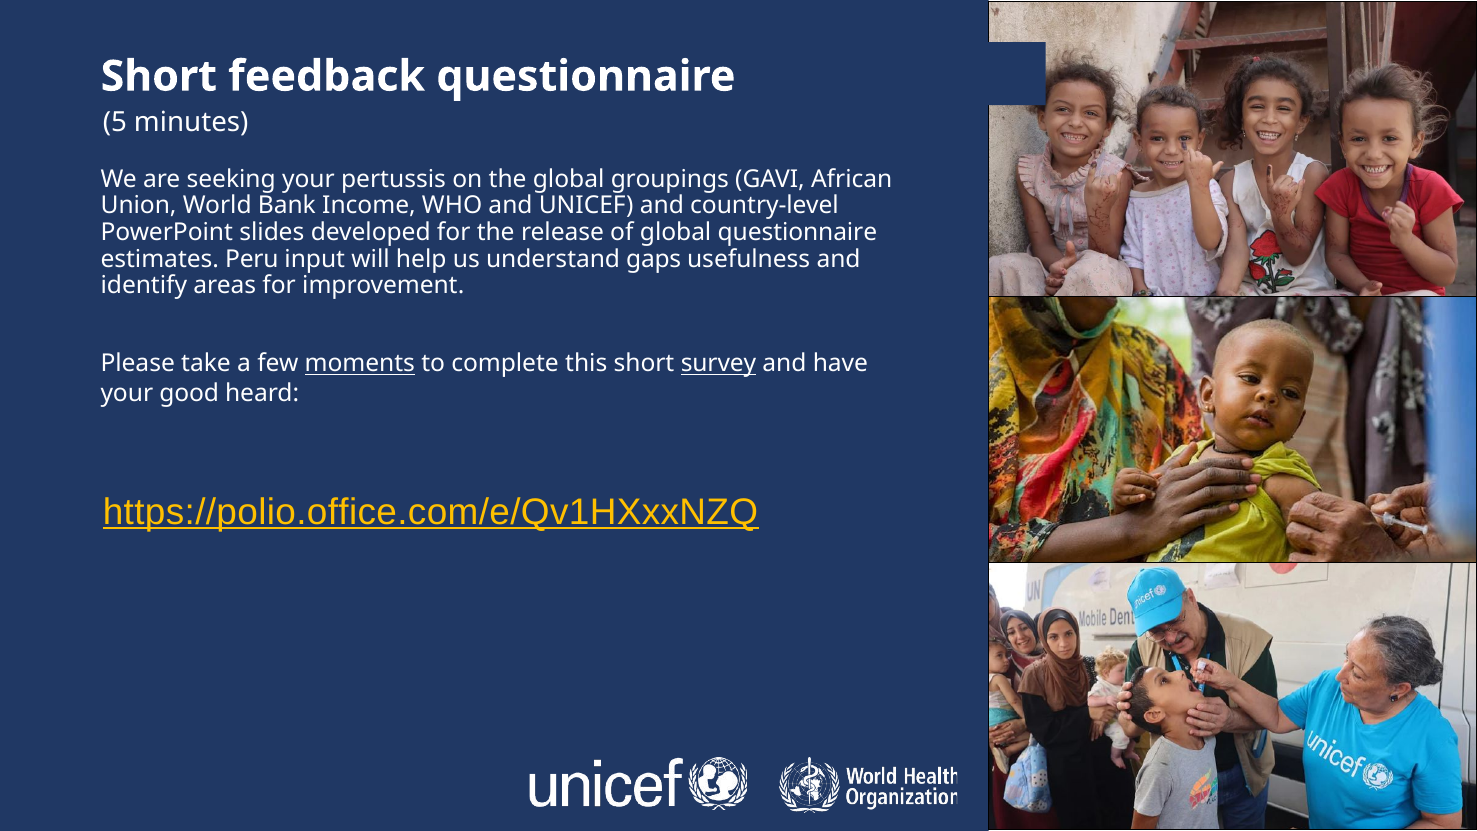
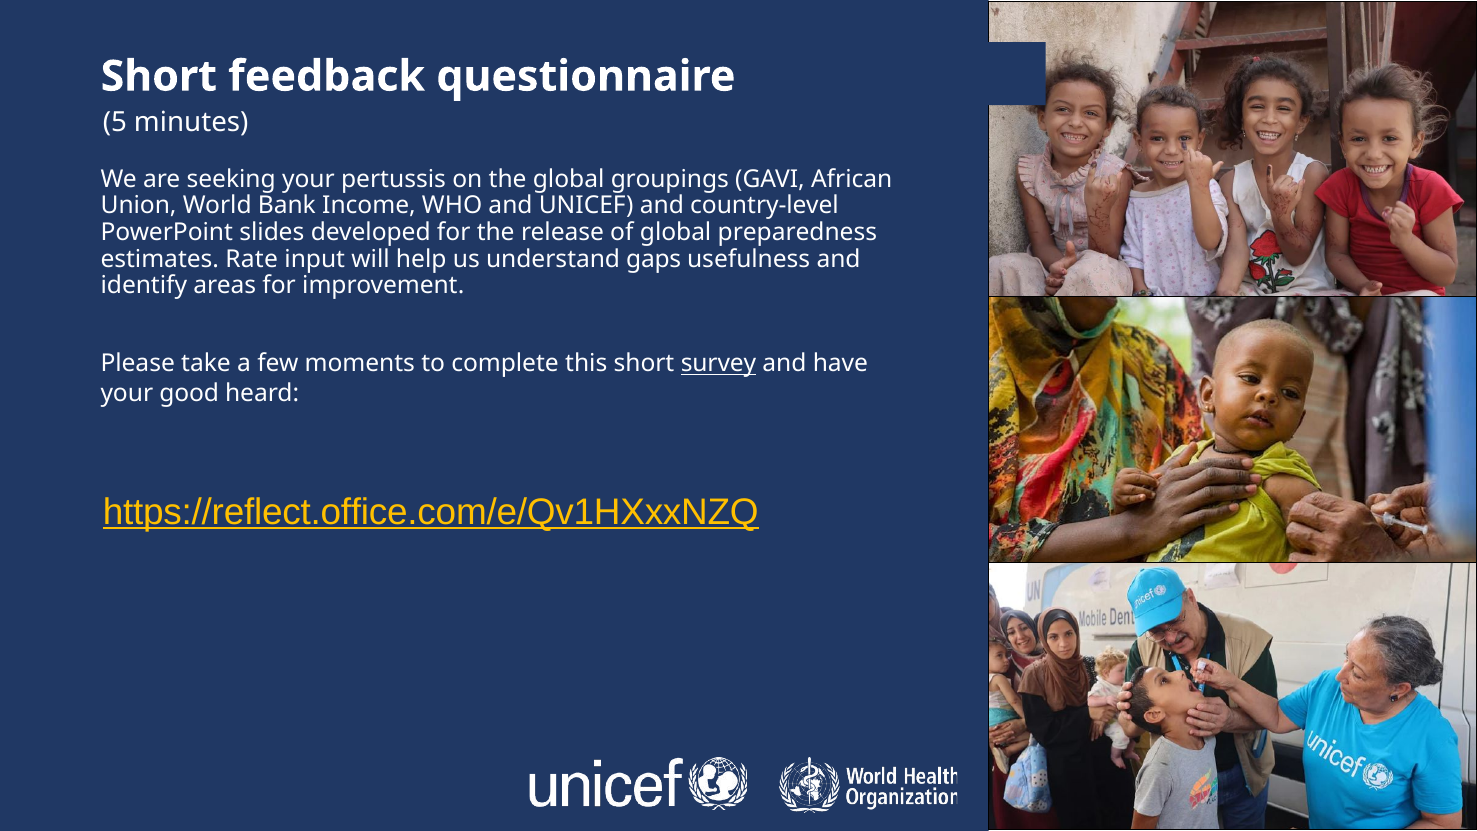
global questionnaire: questionnaire -> preparedness
Peru: Peru -> Rate
moments underline: present -> none
https://polio.office.com/e/Qv1HXxxNZQ: https://polio.office.com/e/Qv1HXxxNZQ -> https://reflect.office.com/e/Qv1HXxxNZQ
